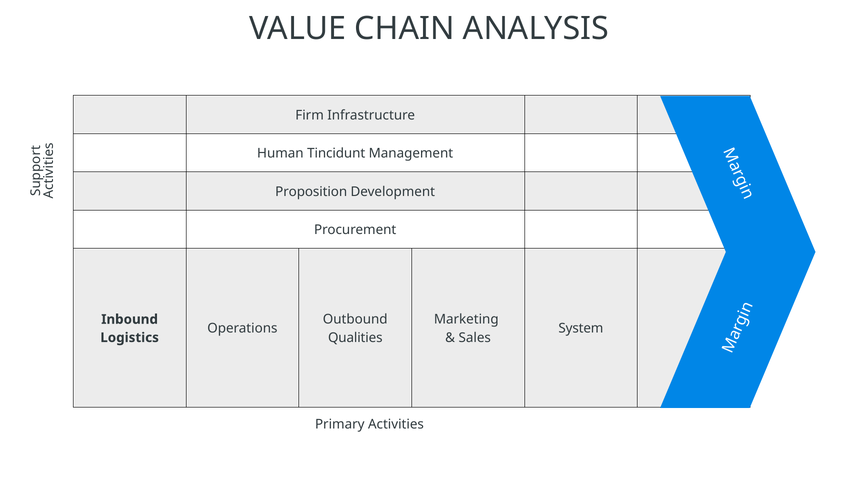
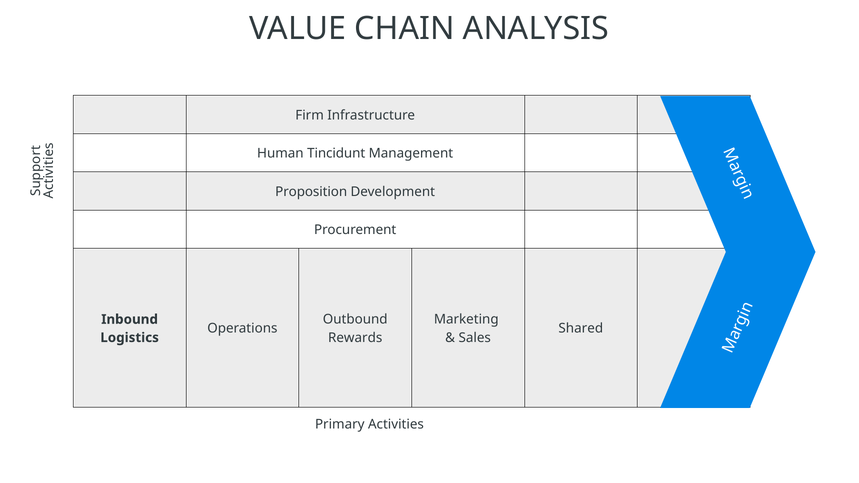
System: System -> Shared
Qualities: Qualities -> Rewards
